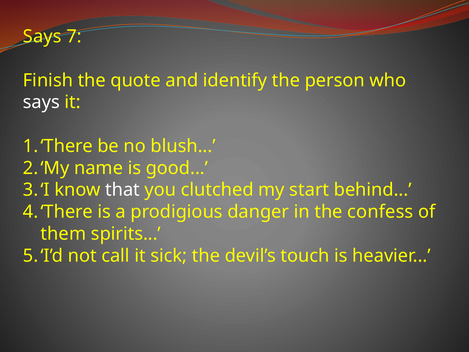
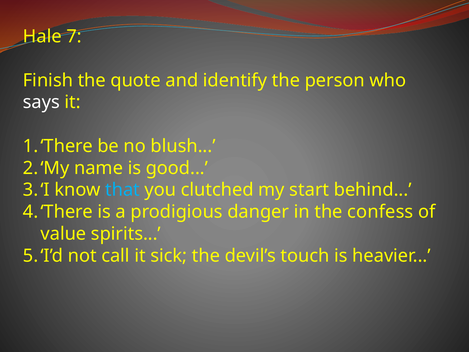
Says at (42, 37): Says -> Hale
that colour: white -> light blue
them: them -> value
